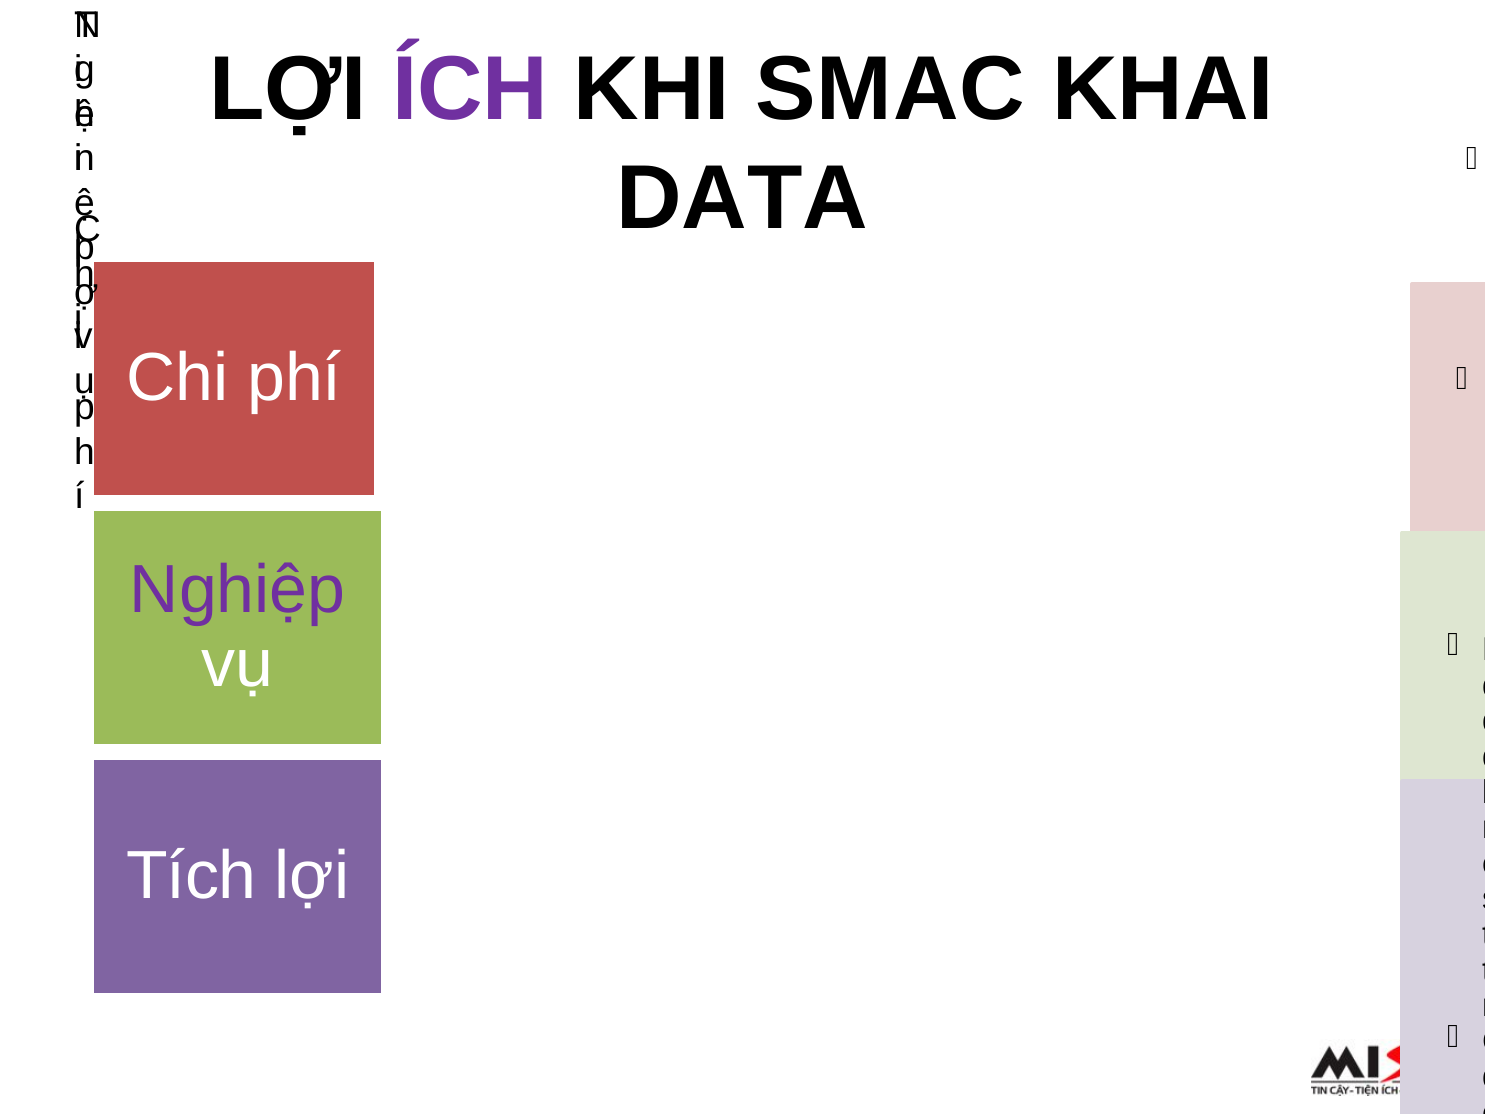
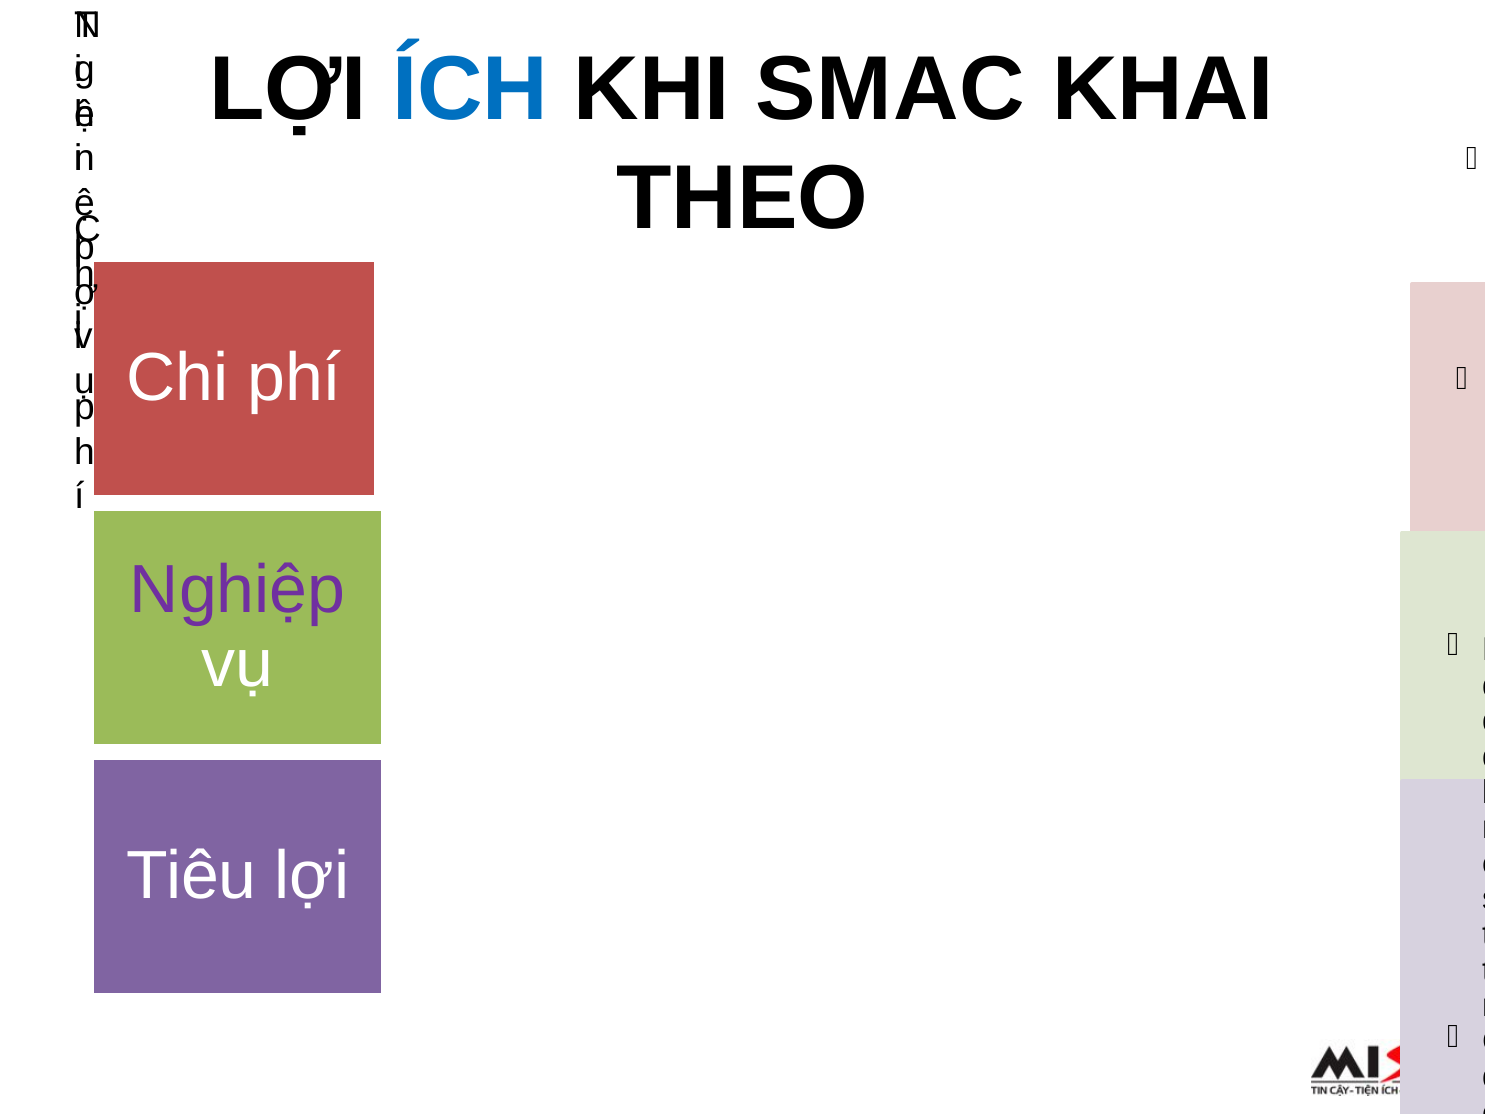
ÍCH colour: purple -> blue
DATA at (742, 198): DATA -> THEO
Tích at (191, 876): Tích -> Tiêu
